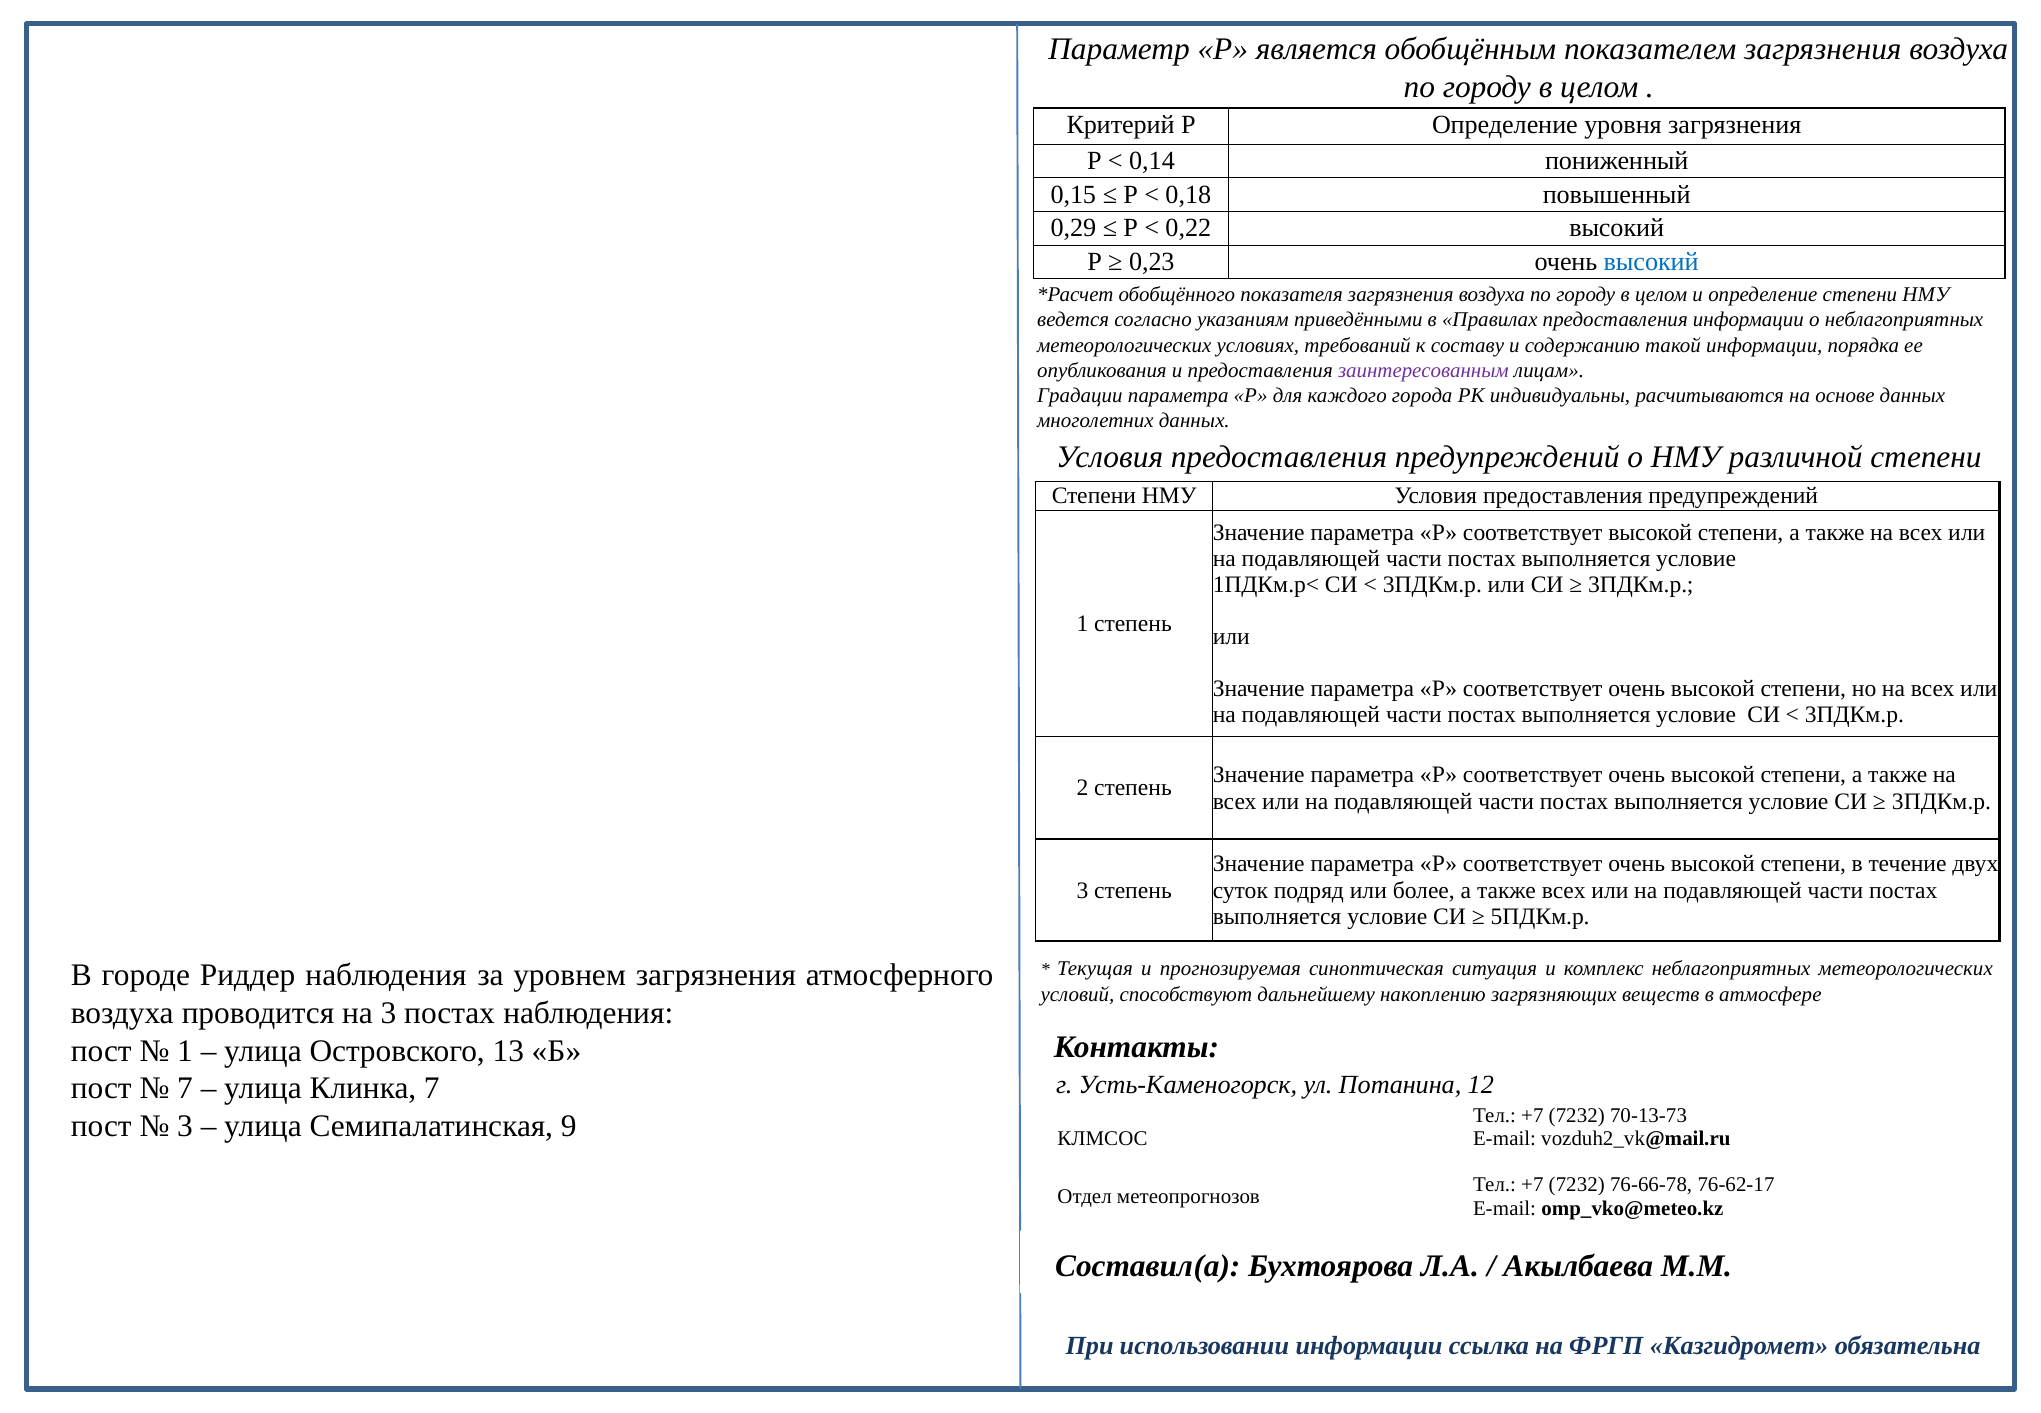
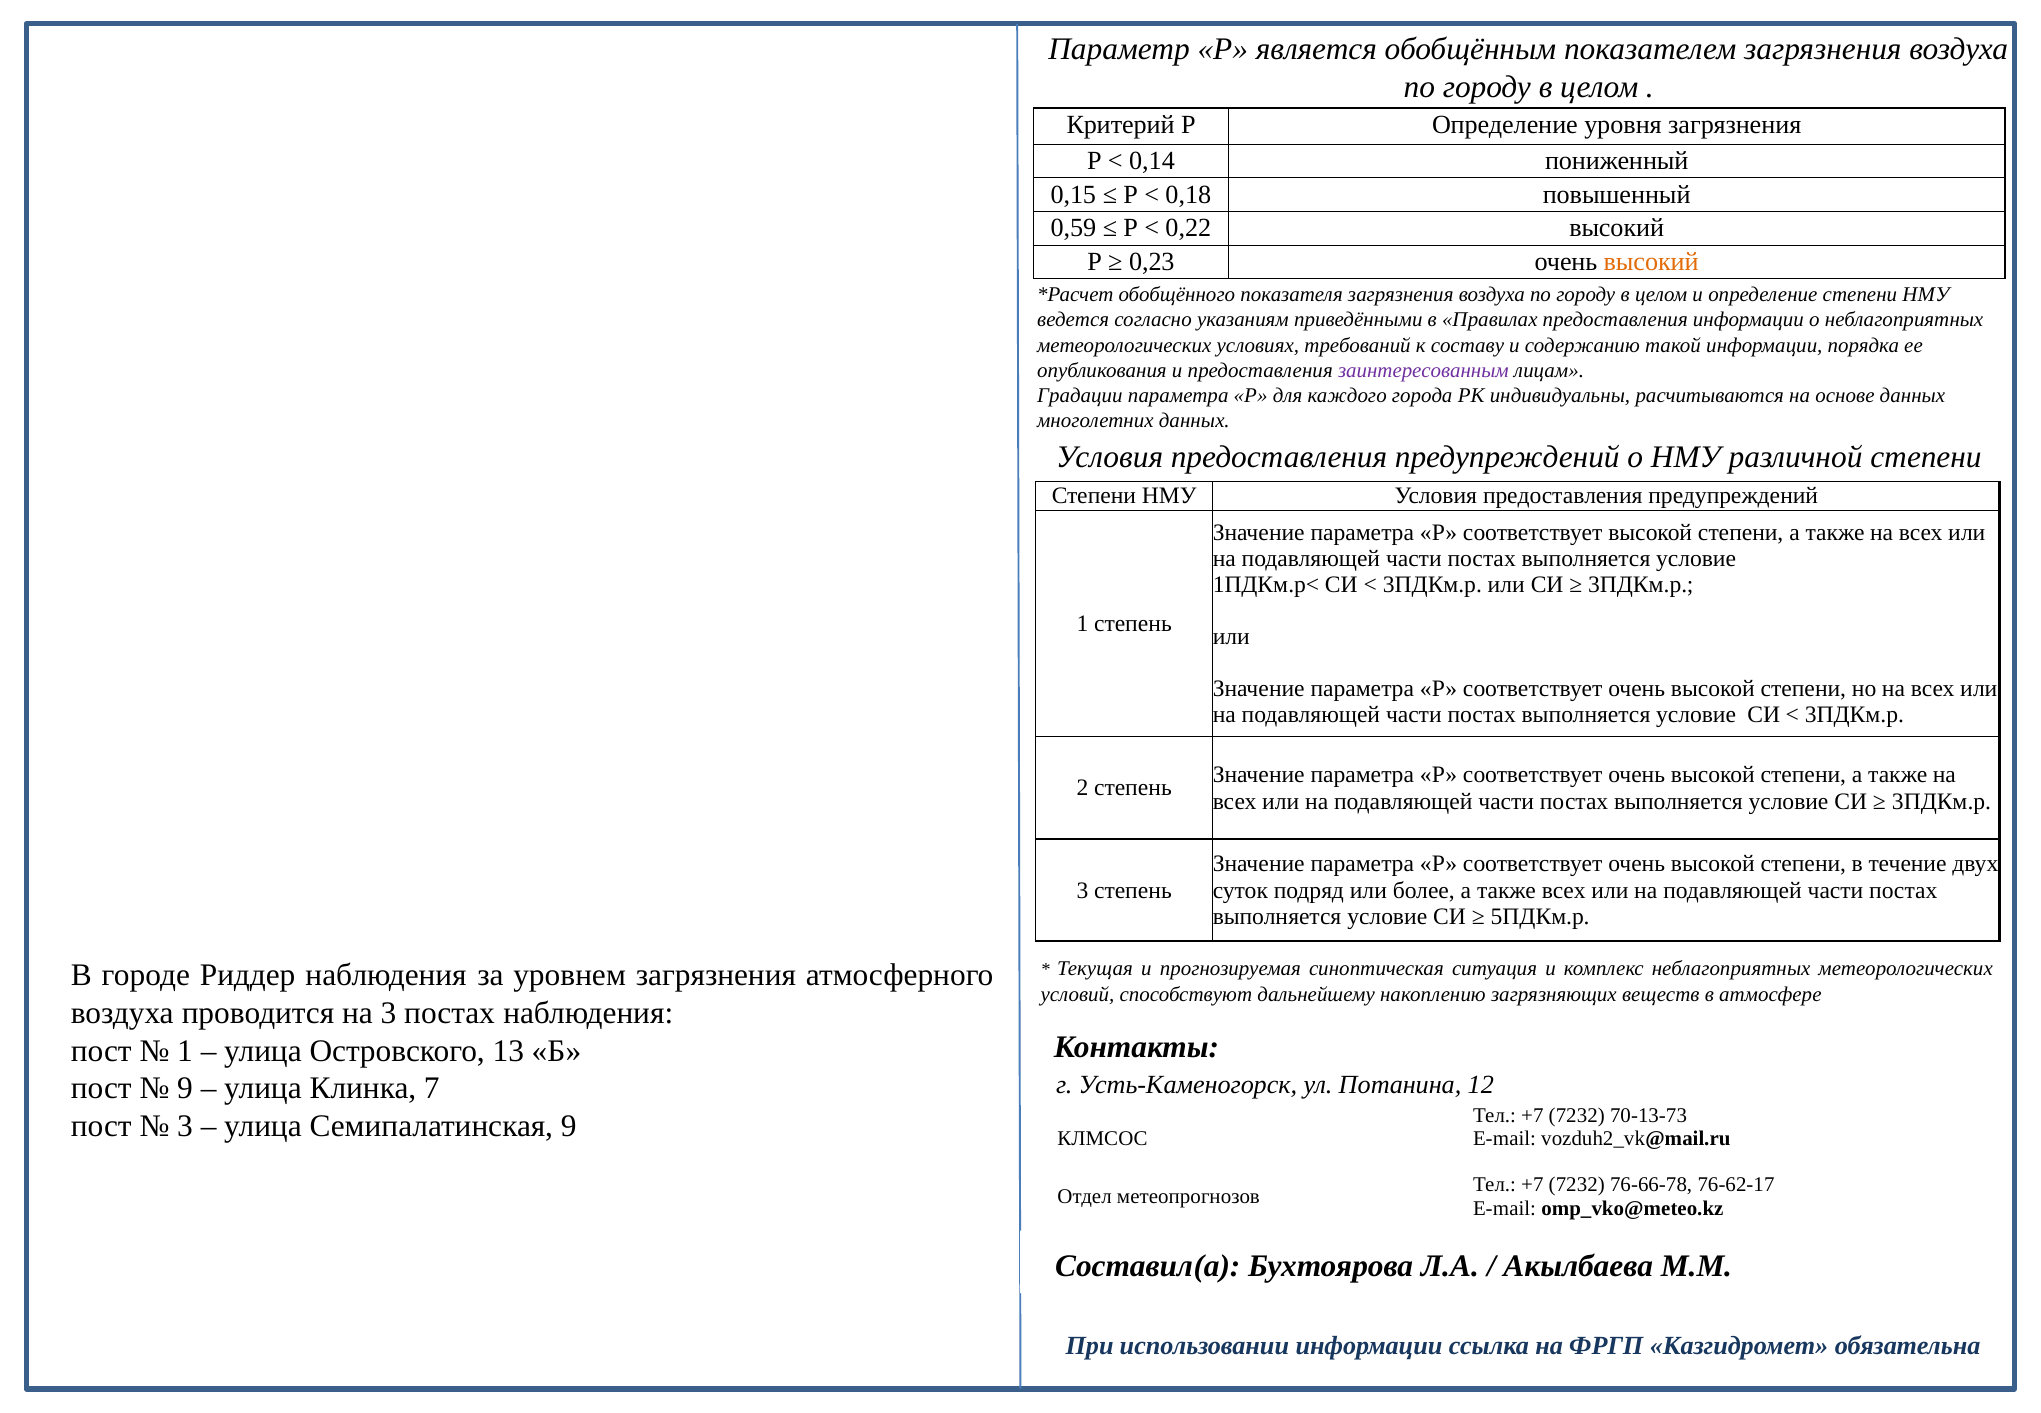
0,29: 0,29 -> 0,59
высокий at (1651, 262) colour: blue -> orange
7 at (185, 1088): 7 -> 9
